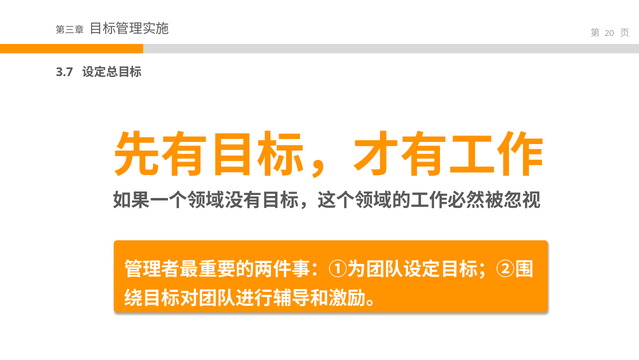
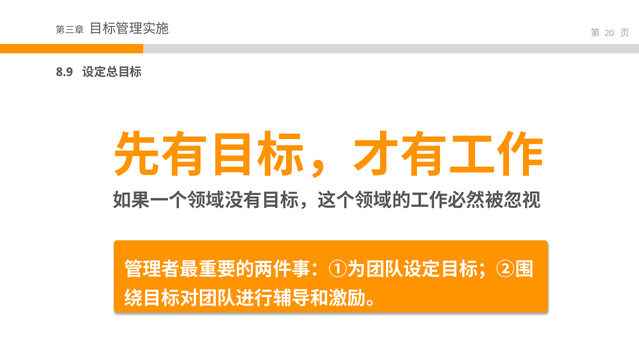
3.7: 3.7 -> 8.9
